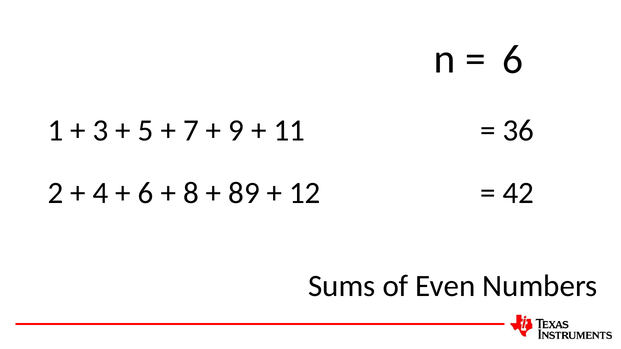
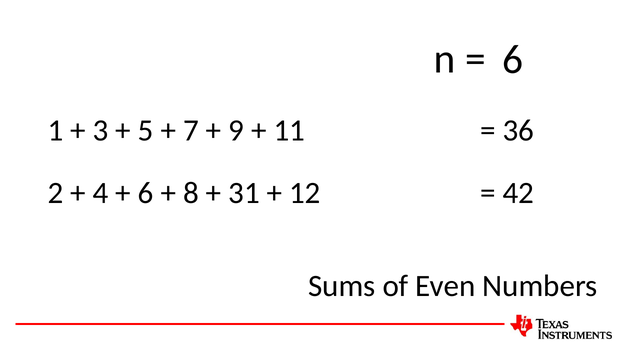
89: 89 -> 31
